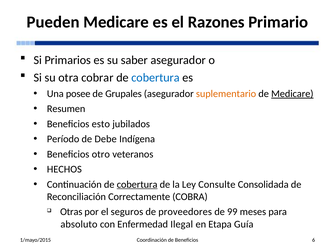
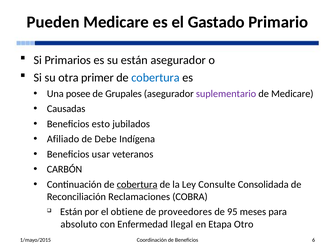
Razones: Razones -> Gastado
su saber: saber -> están
cobrar: cobrar -> primer
suplementario colour: orange -> purple
Medicare at (292, 93) underline: present -> none
Resumen: Resumen -> Causadas
Período: Período -> Afiliado
otro: otro -> usar
HECHOS: HECHOS -> CARBÓN
Correctamente: Correctamente -> Reclamaciones
Otras at (71, 211): Otras -> Están
seguros: seguros -> obtiene
99: 99 -> 95
Guía: Guía -> Otro
